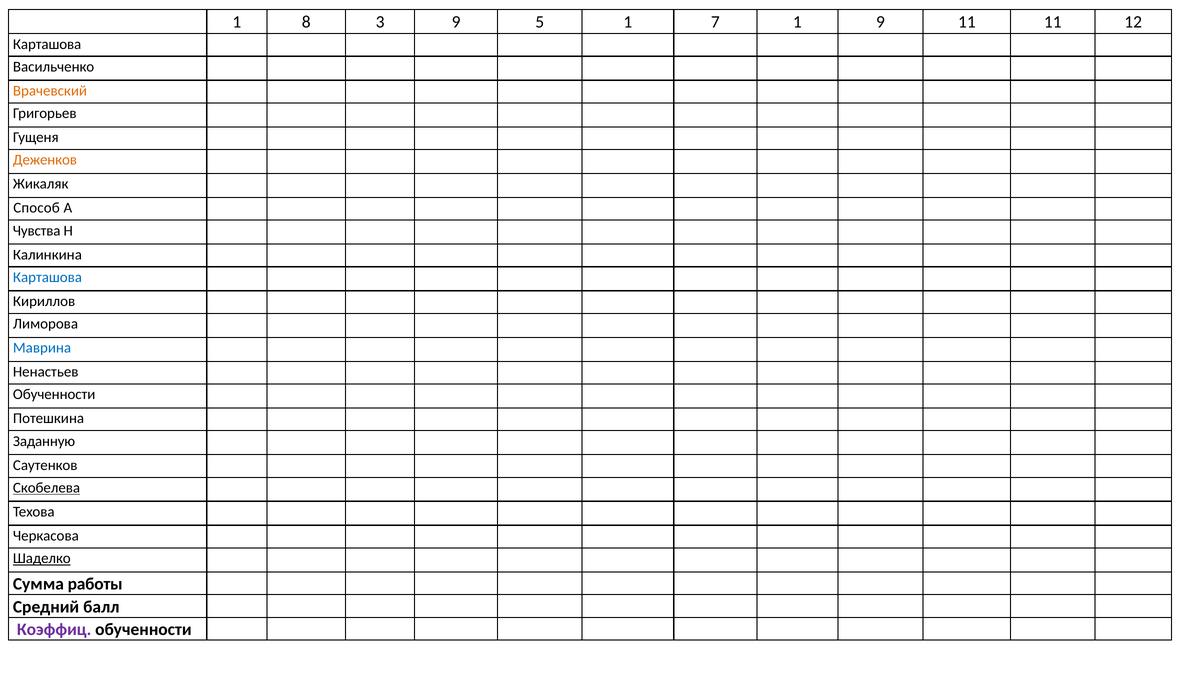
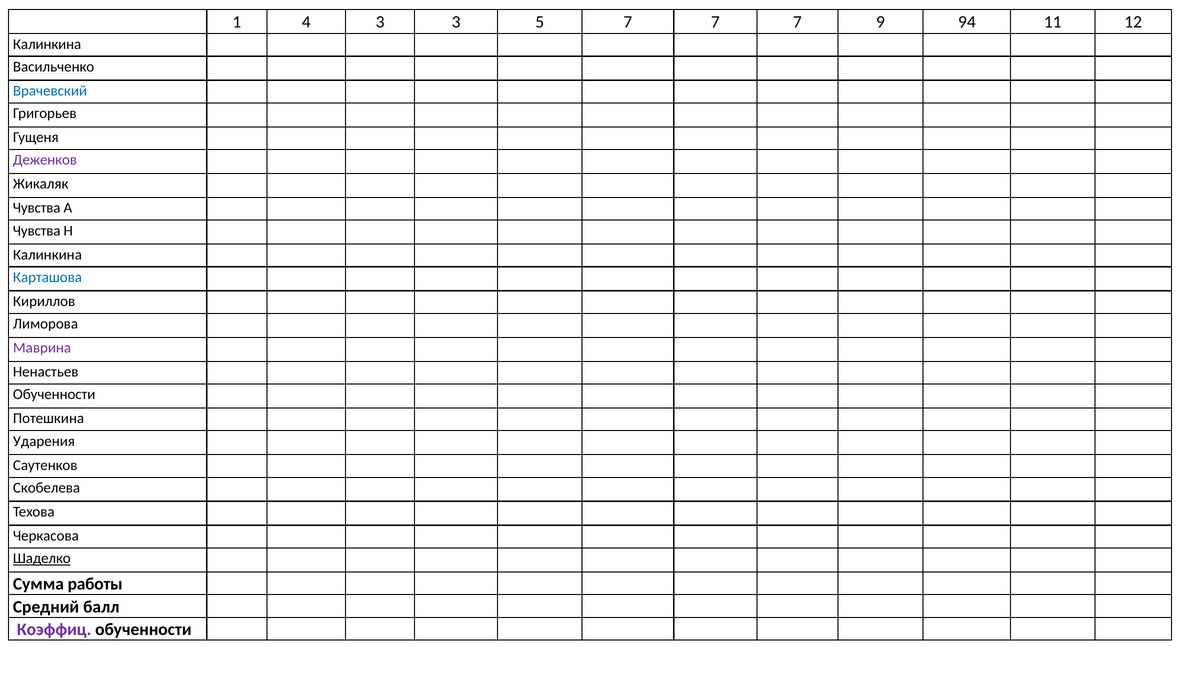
8: 8 -> 4
3 9: 9 -> 3
5 1: 1 -> 7
1 at (797, 22): 1 -> 7
9 11: 11 -> 94
Карташова at (47, 44): Карташова -> Калинкина
Врачевский colour: orange -> blue
Деженков colour: orange -> purple
Способ at (37, 208): Способ -> Чувства
Маврина colour: blue -> purple
Заданную: Заданную -> Ударения
Скобелева underline: present -> none
